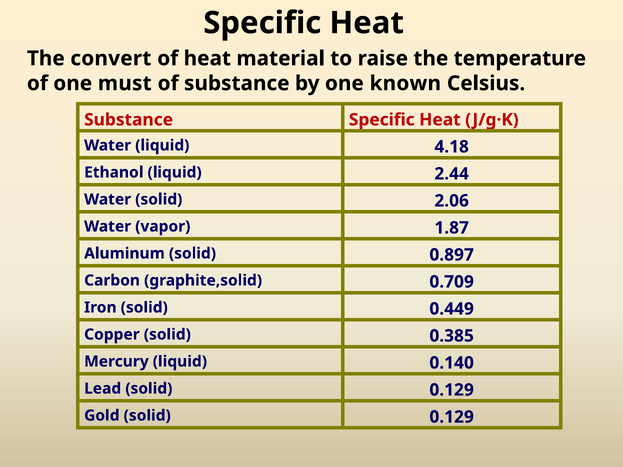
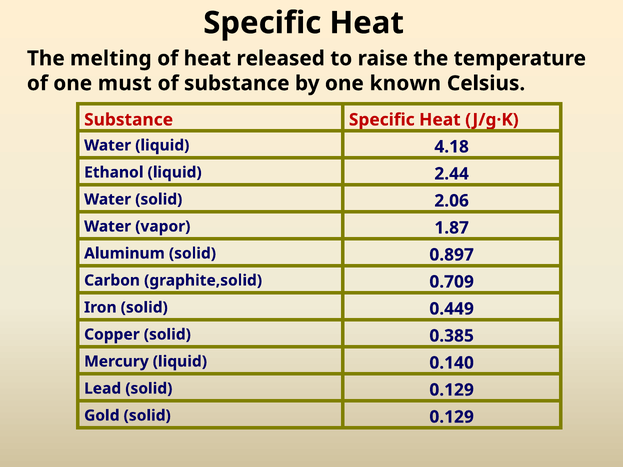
convert: convert -> melting
material: material -> released
